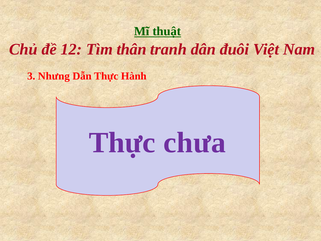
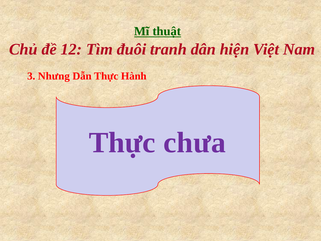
thân: thân -> đuôi
đuôi: đuôi -> hiện
